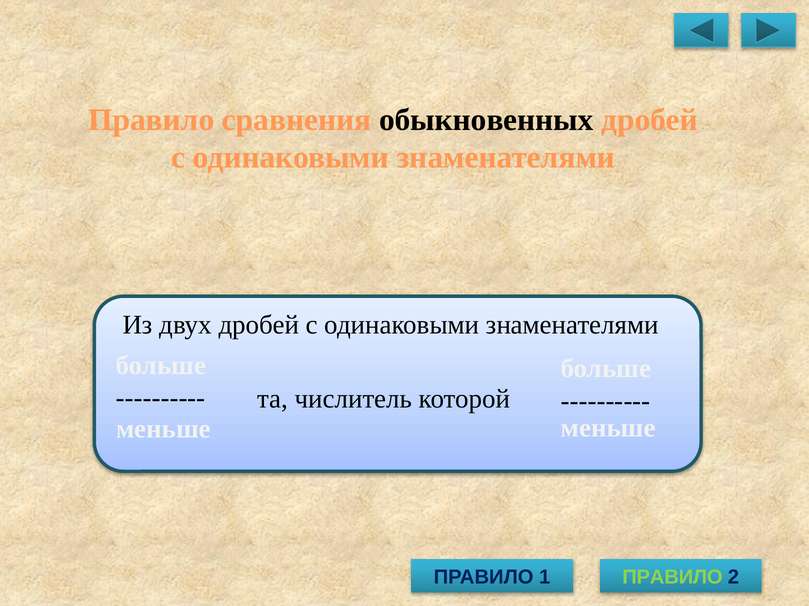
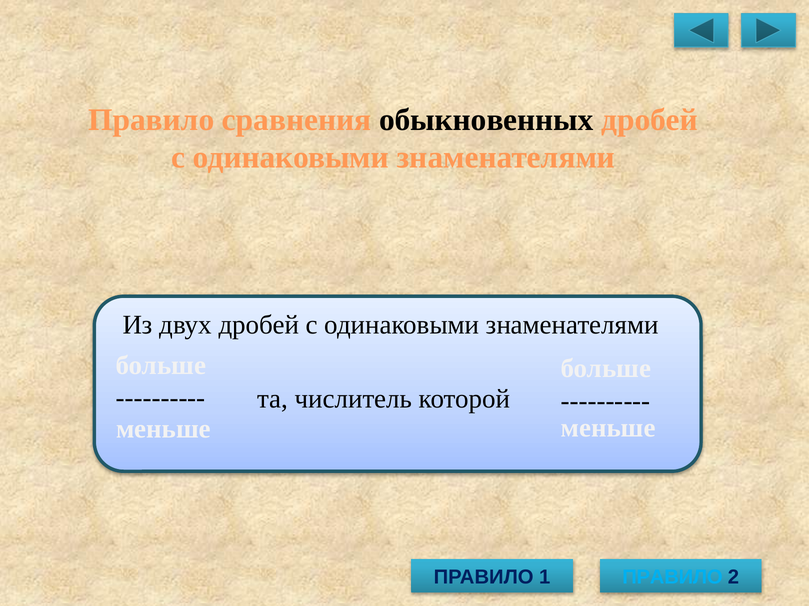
ПРАВИЛО at (672, 578) colour: light green -> light blue
